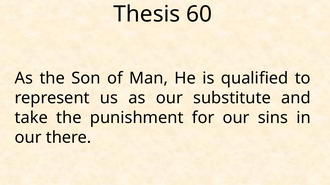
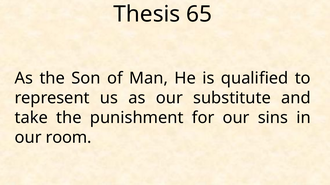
60: 60 -> 65
there: there -> room
